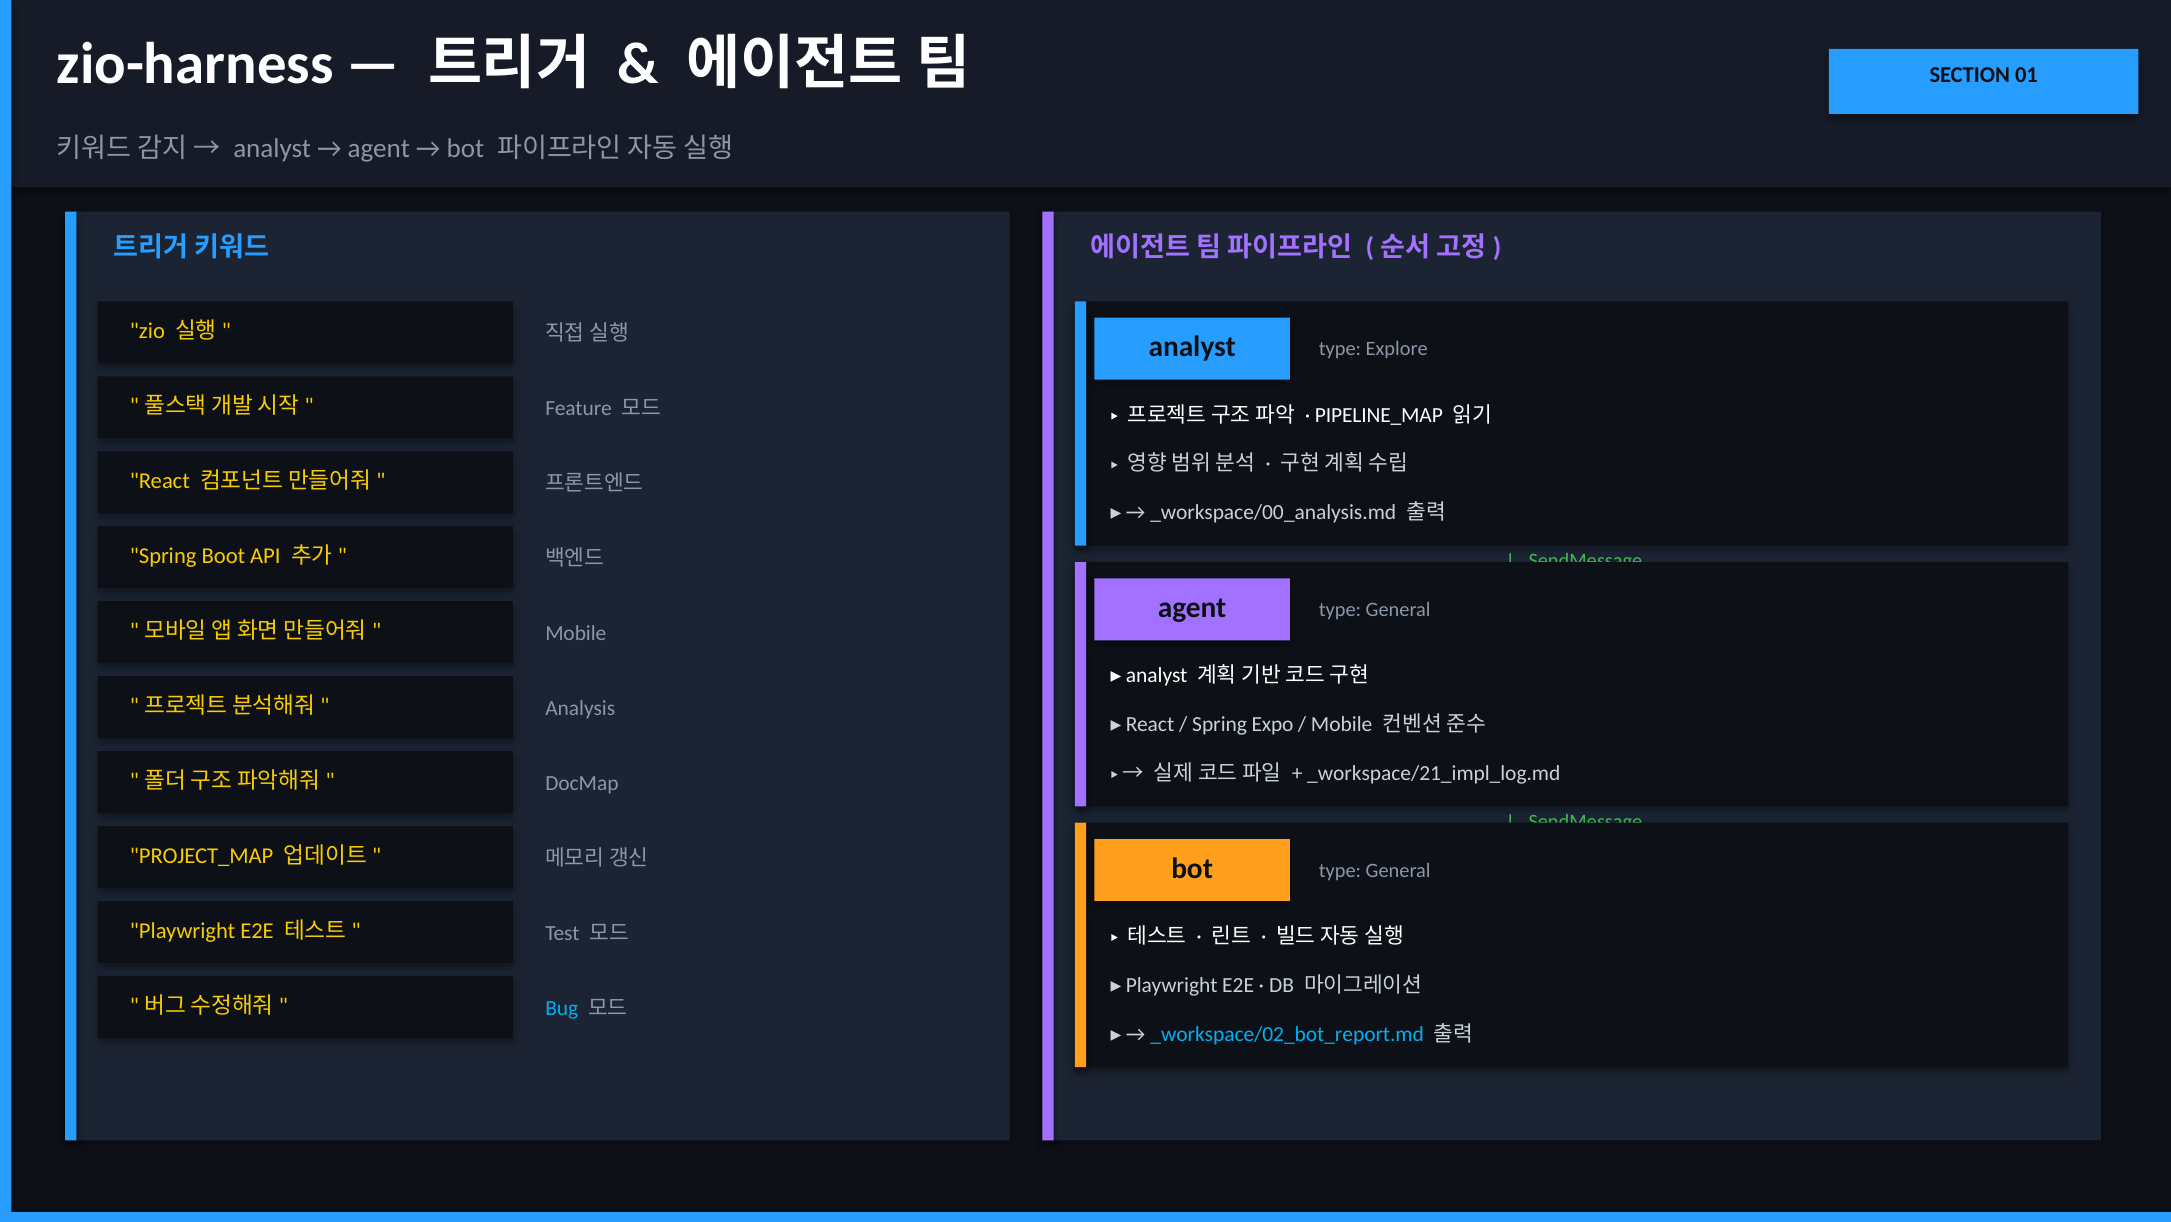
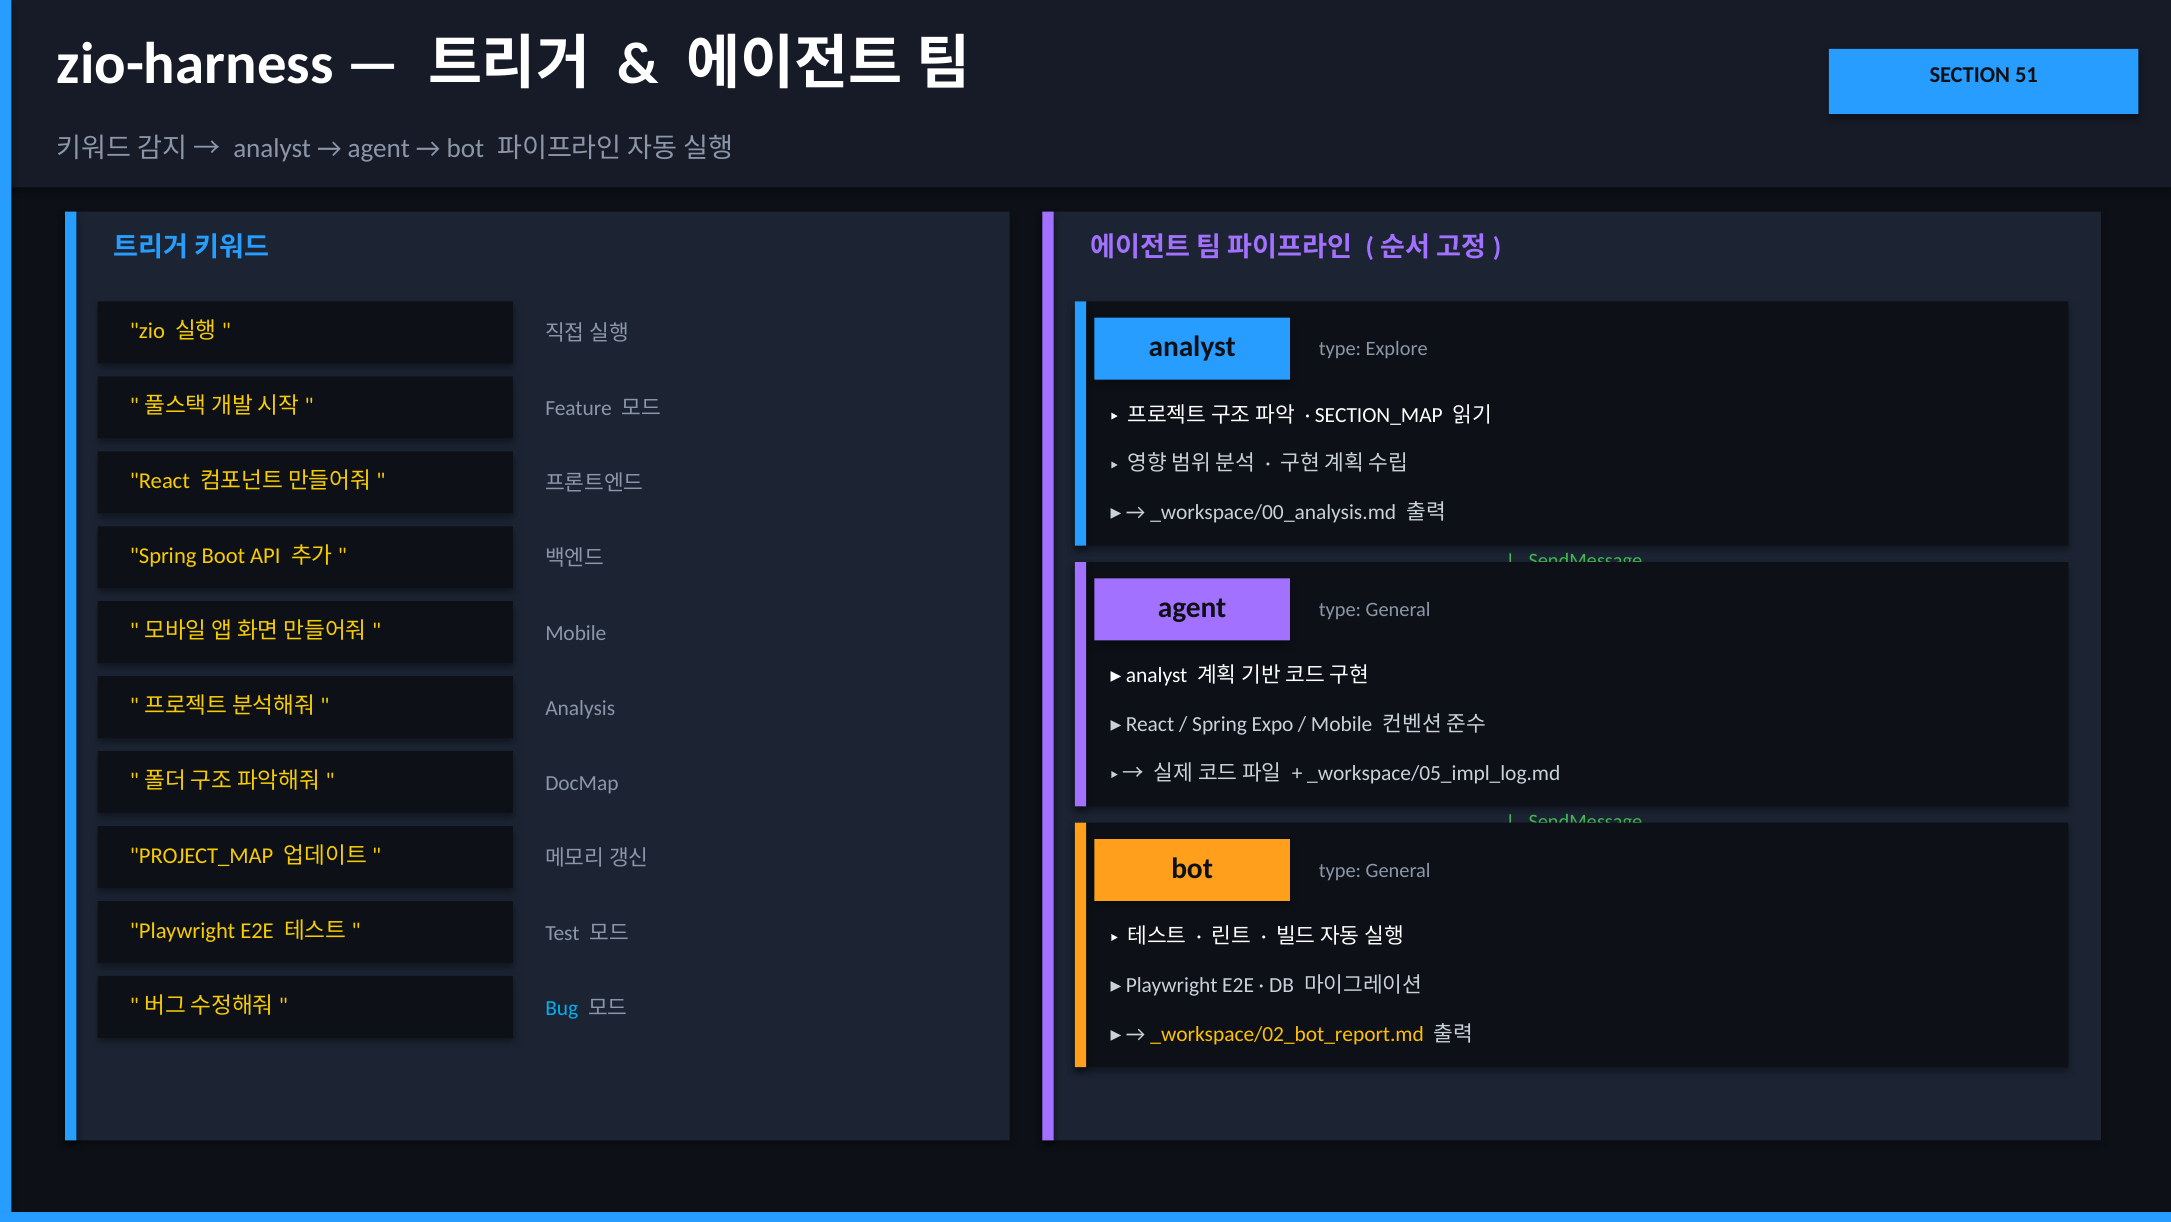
01: 01 -> 51
PIPELINE_MAP: PIPELINE_MAP -> SECTION_MAP
_workspace/21_impl_log.md: _workspace/21_impl_log.md -> _workspace/05_impl_log.md
_workspace/02_bot_report.md colour: light blue -> yellow
